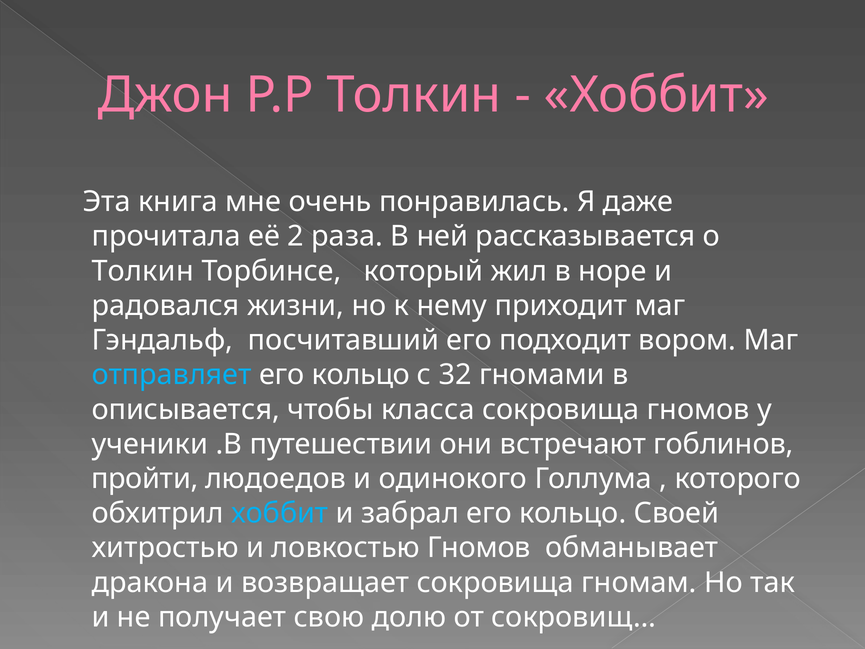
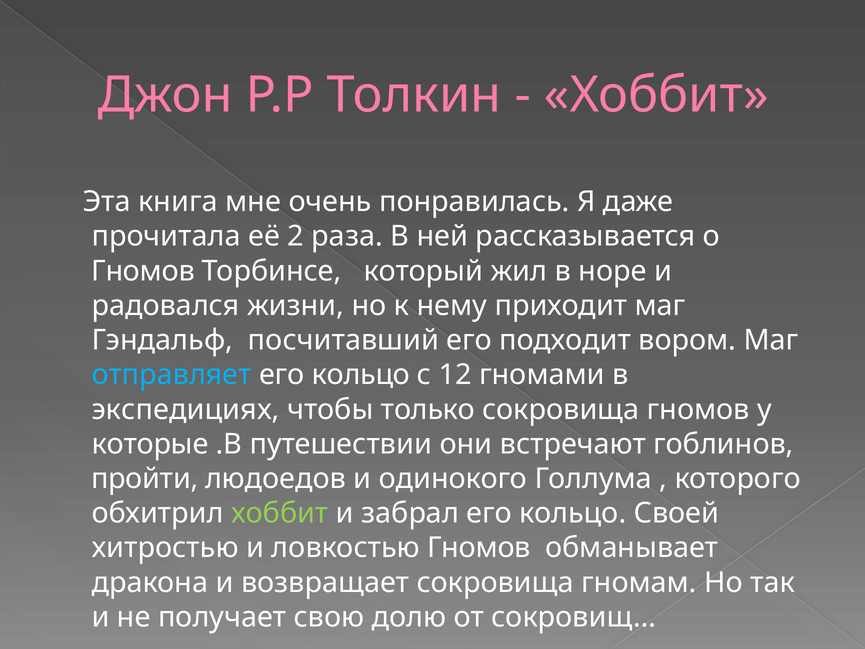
Толкин at (143, 271): Толкин -> Гномов
32: 32 -> 12
описывается: описывается -> экспедициях
класса: класса -> только
ученики: ученики -> которые
хоббит at (280, 513) colour: light blue -> light green
